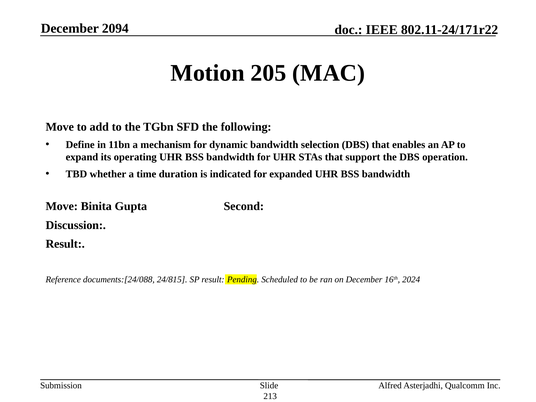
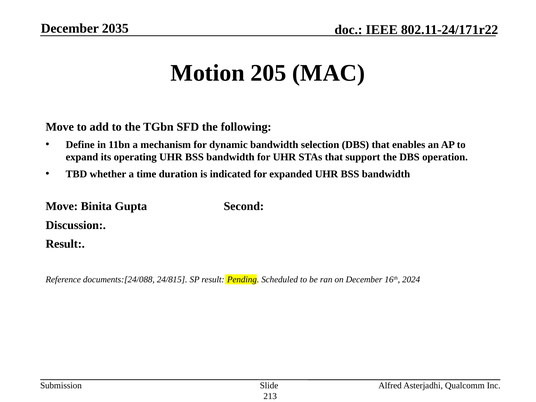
2094: 2094 -> 2035
